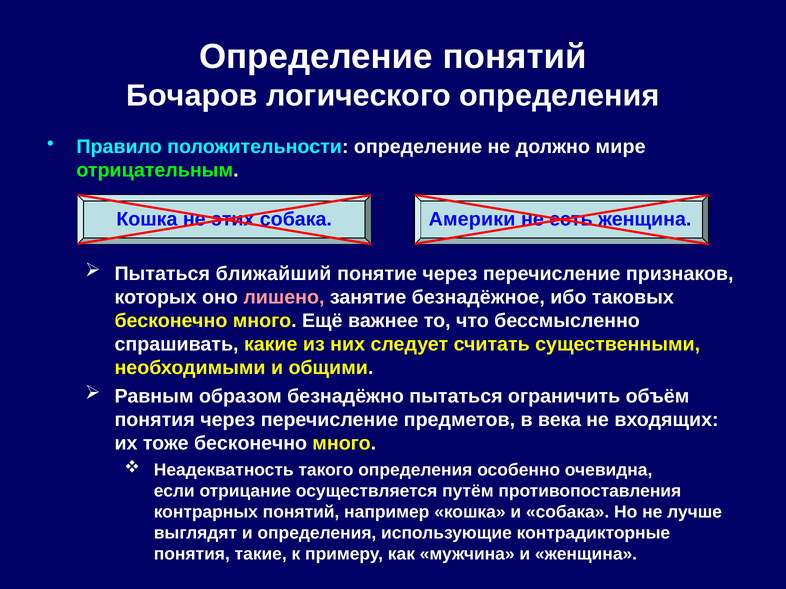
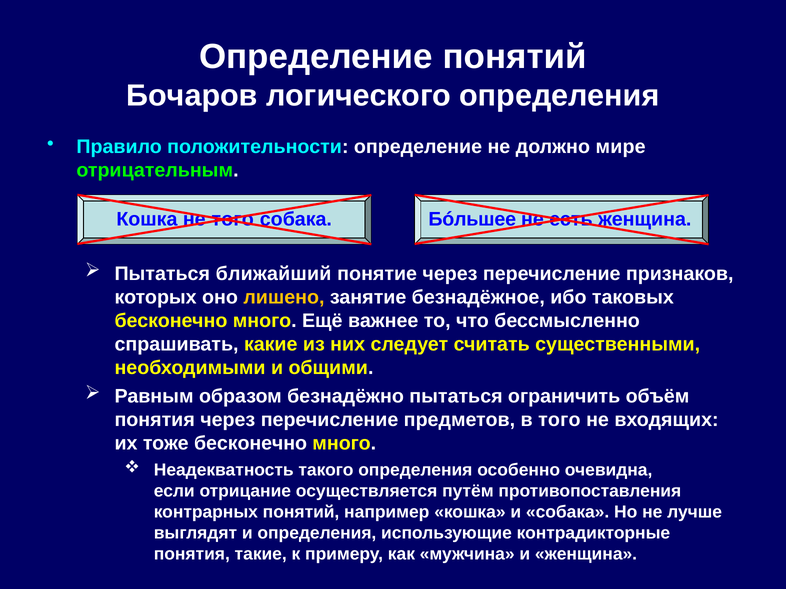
не этих: этих -> того
Америки: Америки -> Бóльшее
лишено colour: pink -> yellow
в века: века -> того
